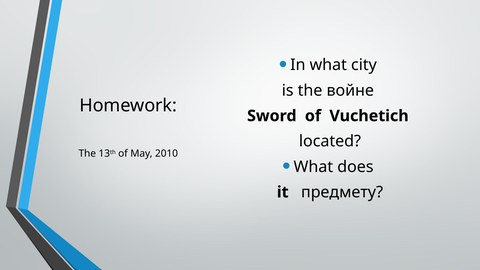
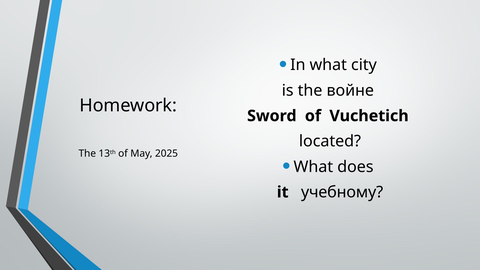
2010: 2010 -> 2025
предмету: предмету -> учебному
